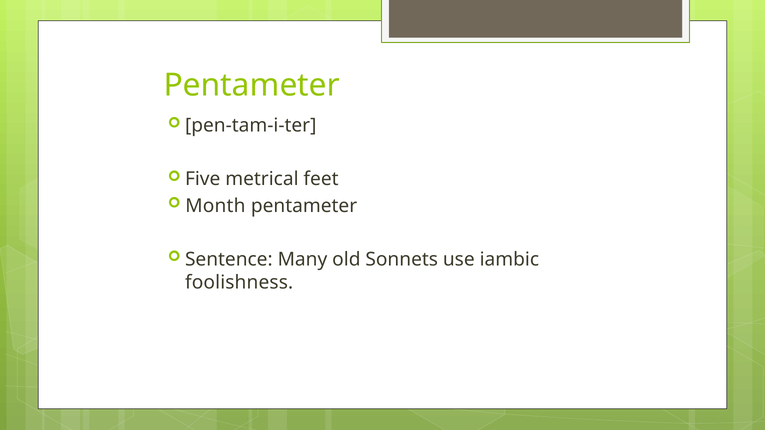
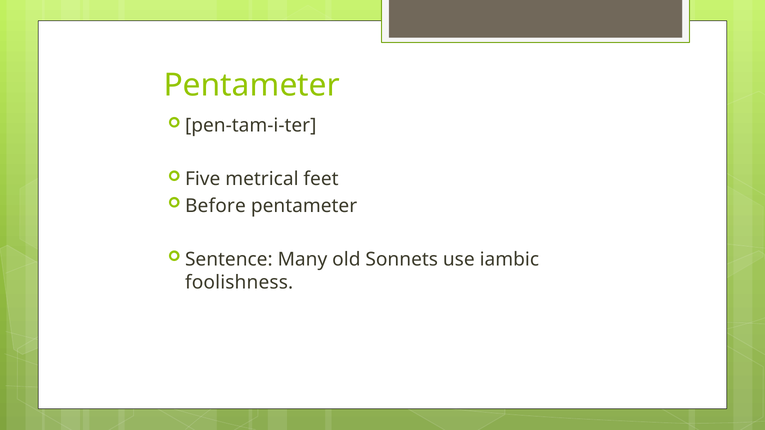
Month: Month -> Before
